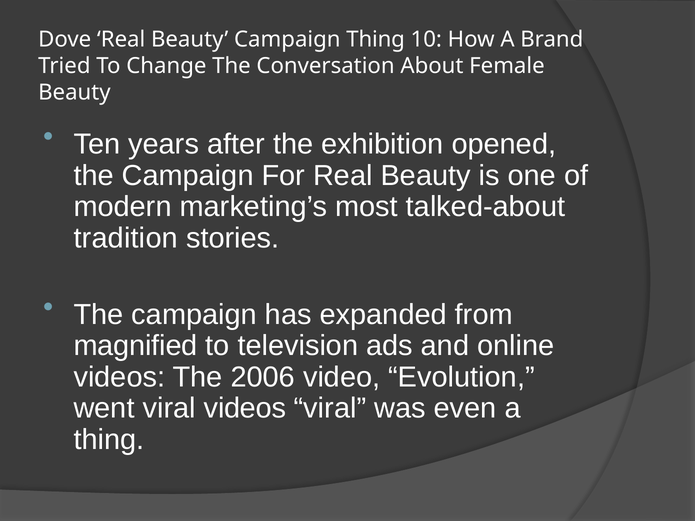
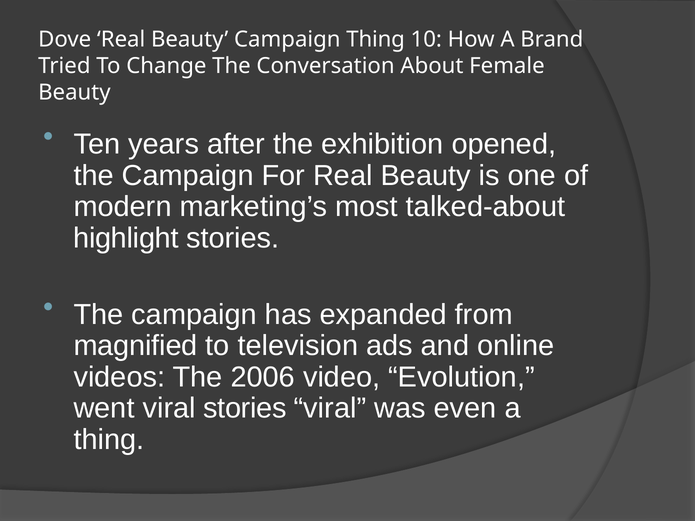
tradition: tradition -> highlight
viral videos: videos -> stories
